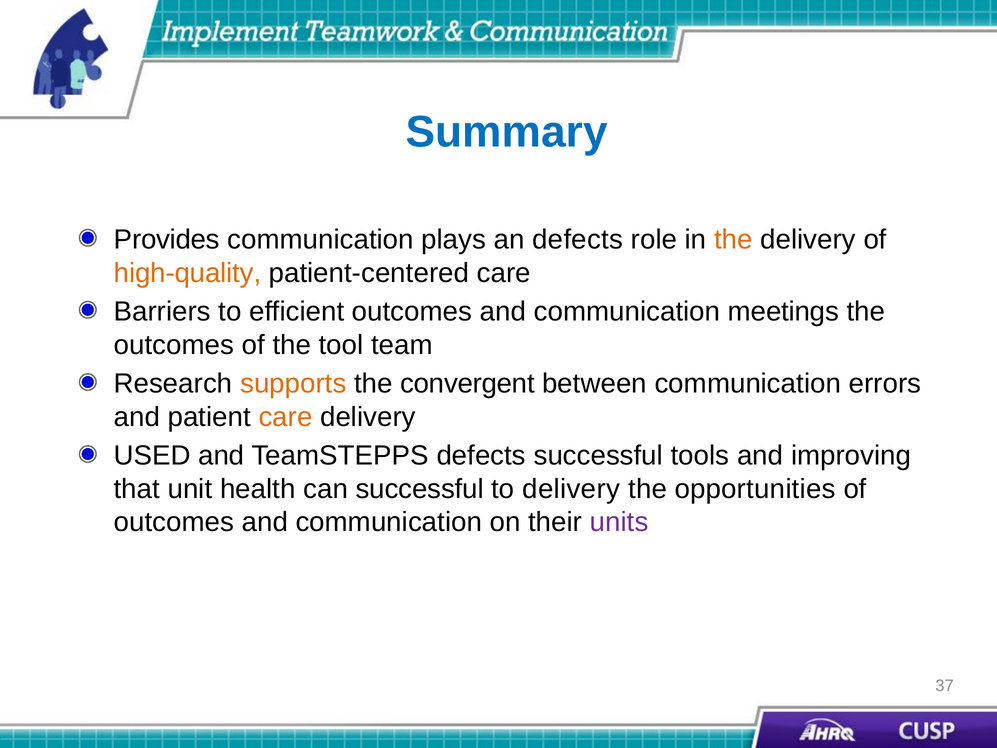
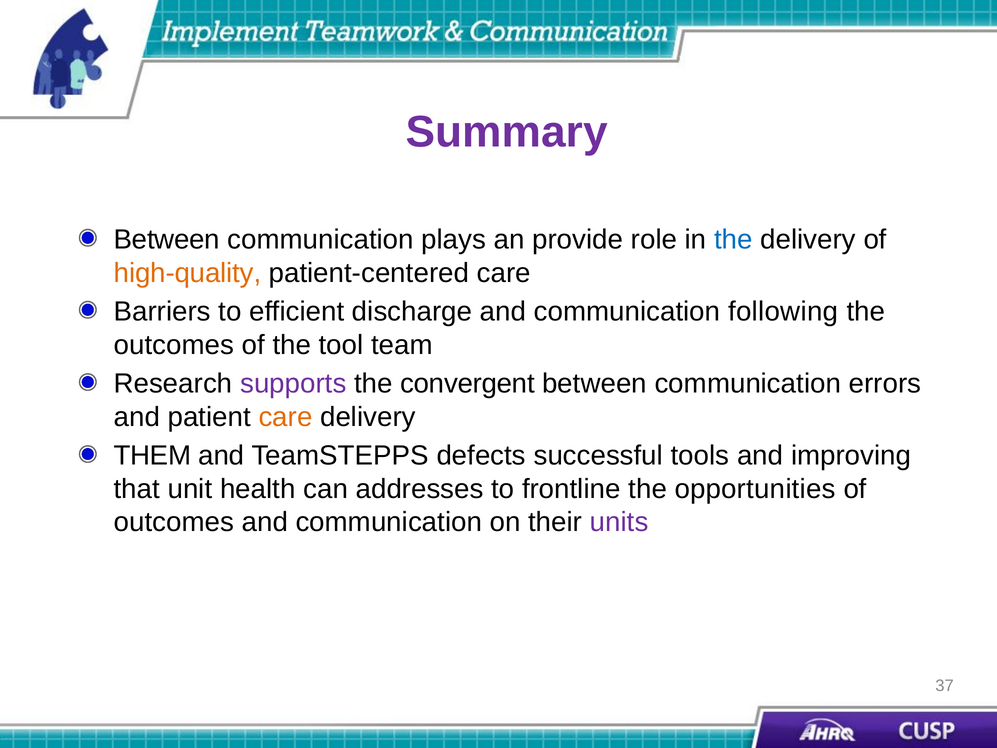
Summary colour: blue -> purple
Provides at (167, 240): Provides -> Between
an defects: defects -> provide
the at (733, 240) colour: orange -> blue
efficient outcomes: outcomes -> discharge
meetings: meetings -> following
supports colour: orange -> purple
USED: USED -> THEM
can successful: successful -> addresses
to delivery: delivery -> frontline
